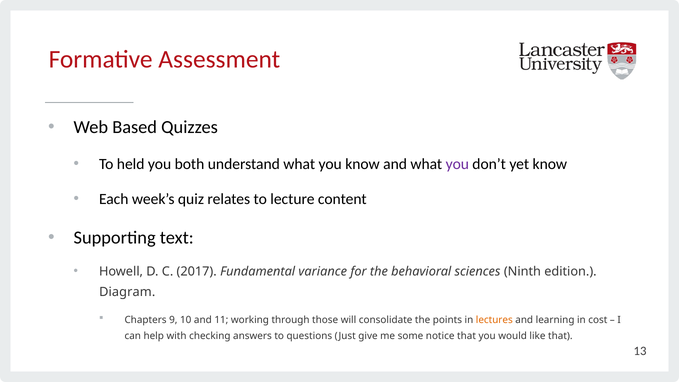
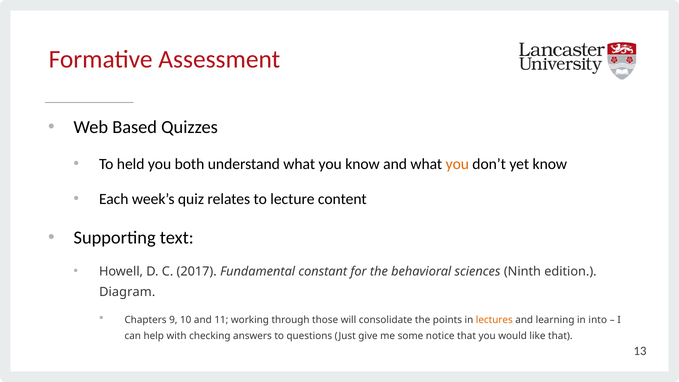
you at (457, 164) colour: purple -> orange
variance: variance -> constant
cost: cost -> into
